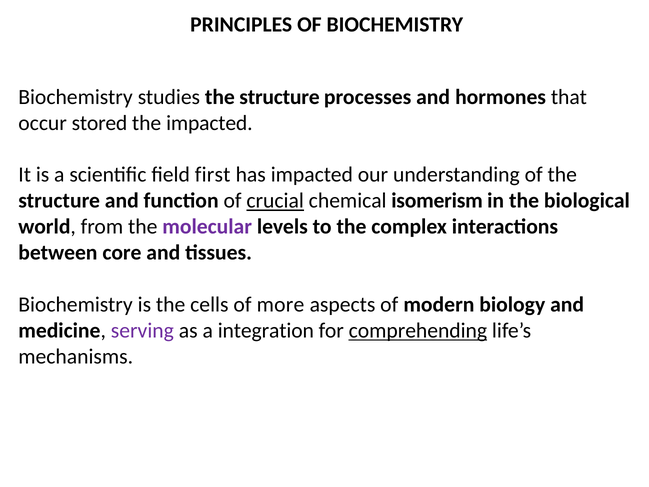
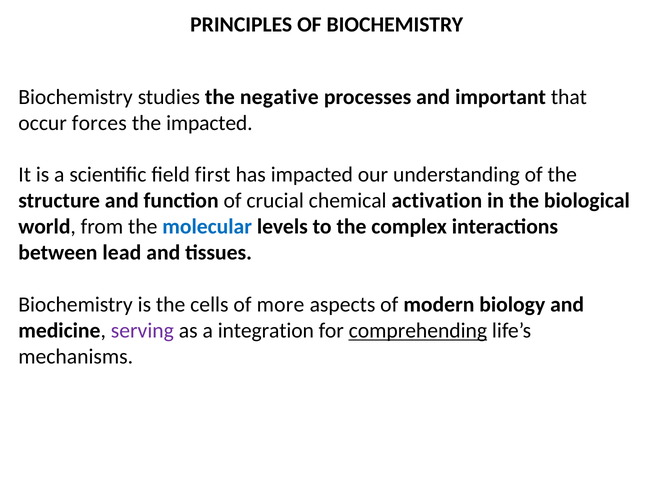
studies the structure: structure -> negative
hormones: hormones -> important
stored: stored -> forces
crucial underline: present -> none
isomerism: isomerism -> activation
molecular colour: purple -> blue
core: core -> lead
